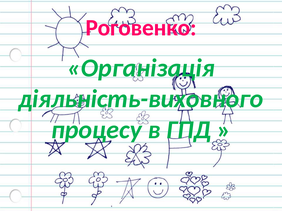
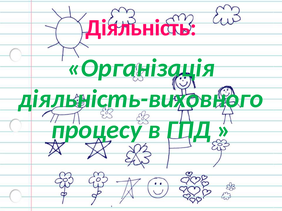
Роговенко: Роговенко -> Діяльність
